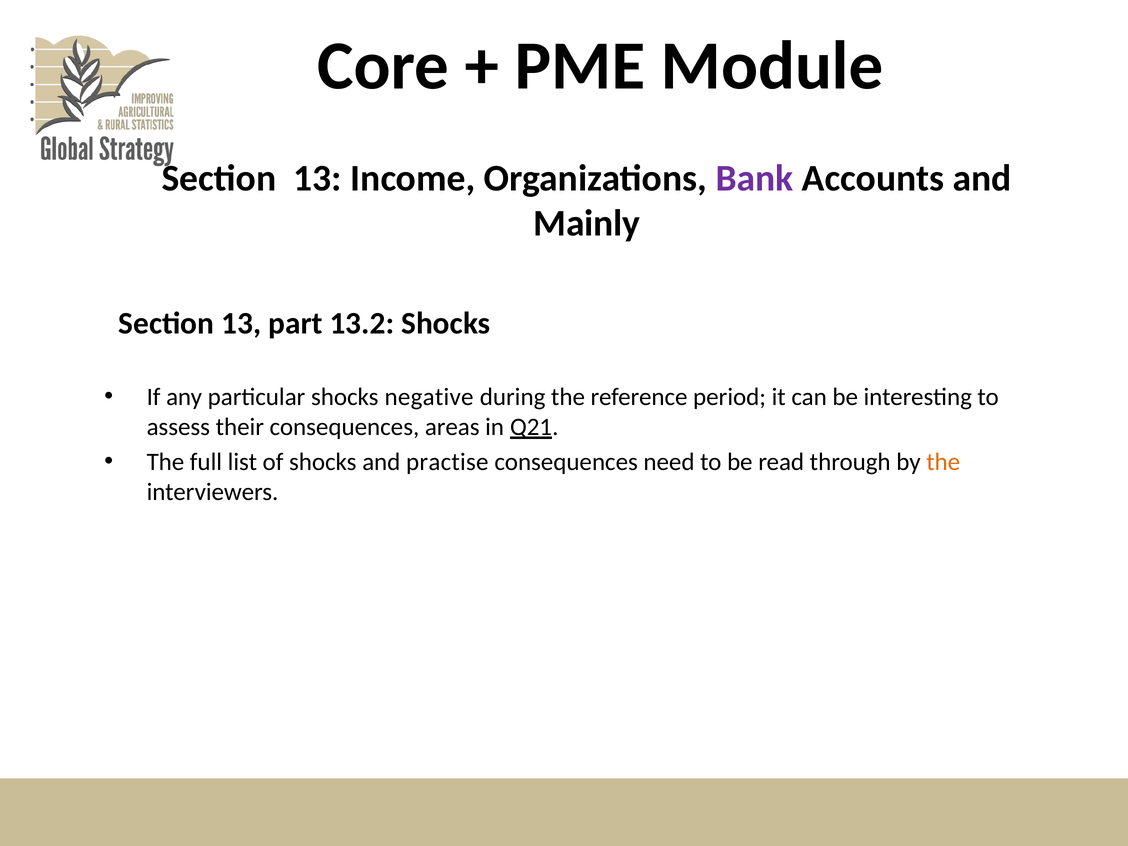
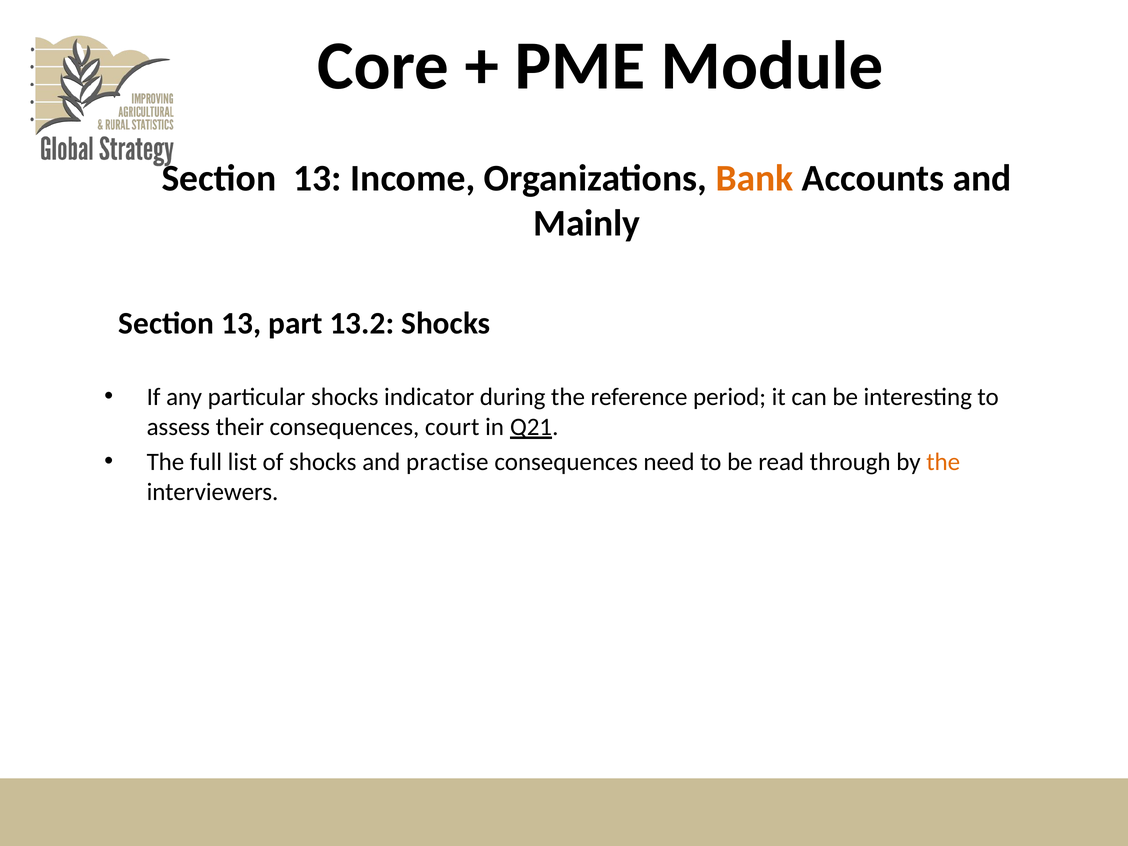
Bank colour: purple -> orange
negative: negative -> indicator
areas: areas -> court
